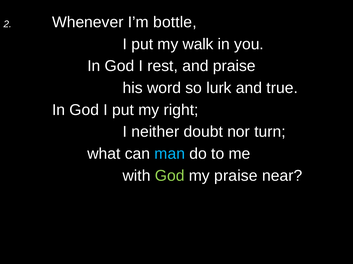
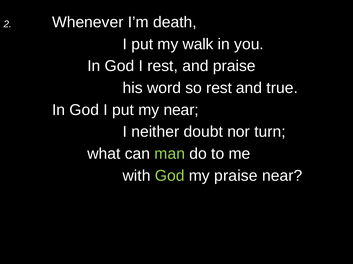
bottle: bottle -> death
so lurk: lurk -> rest
my right: right -> near
man colour: light blue -> light green
